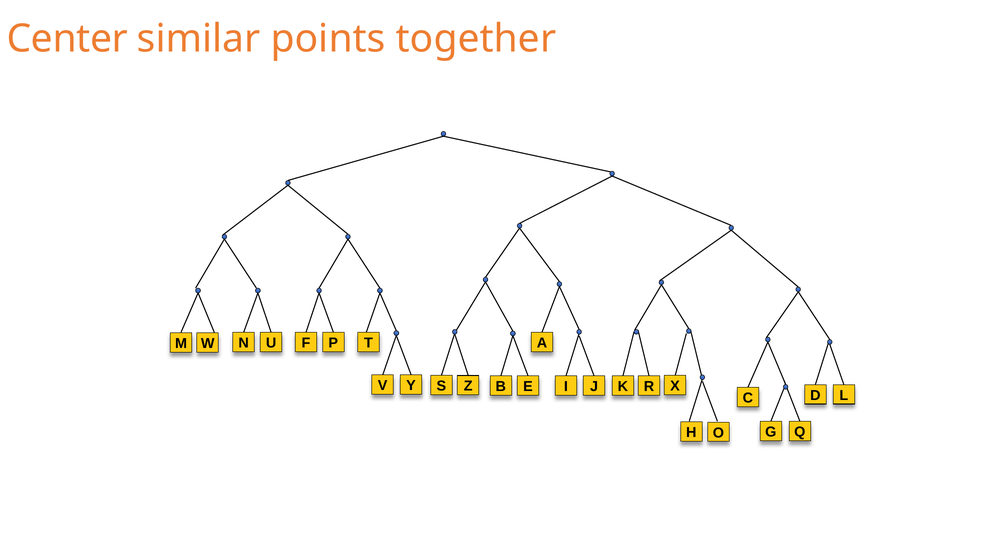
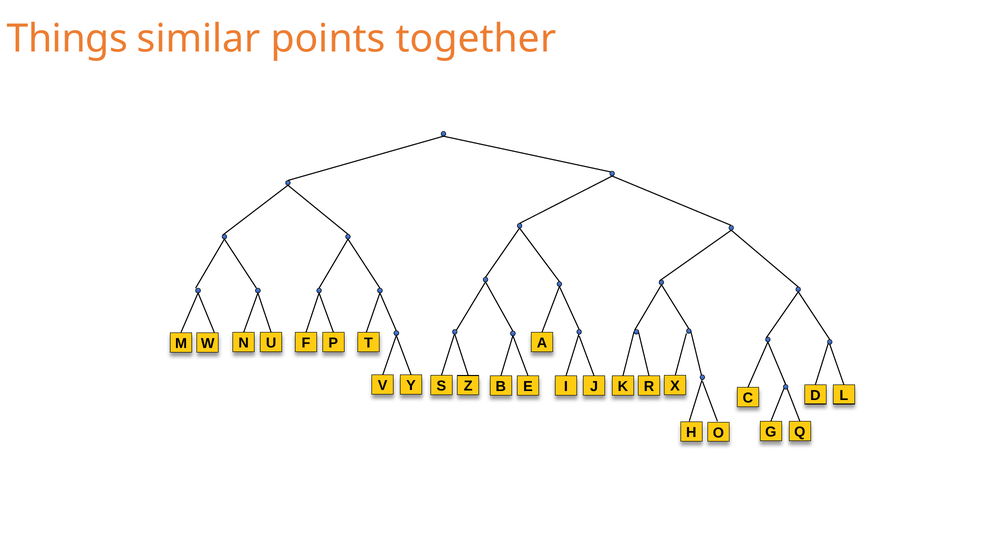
Center: Center -> Things
